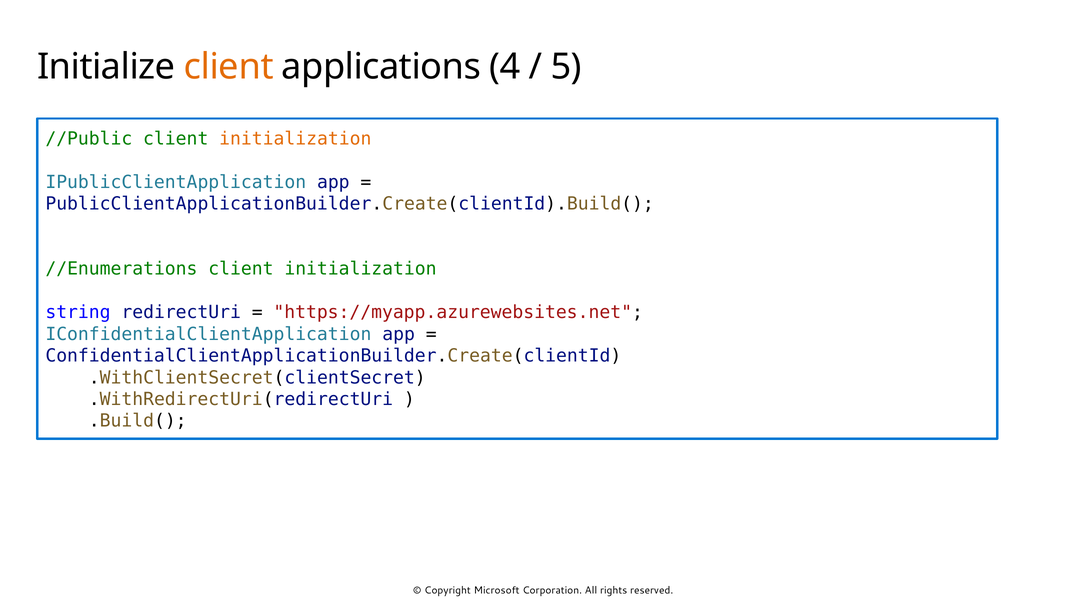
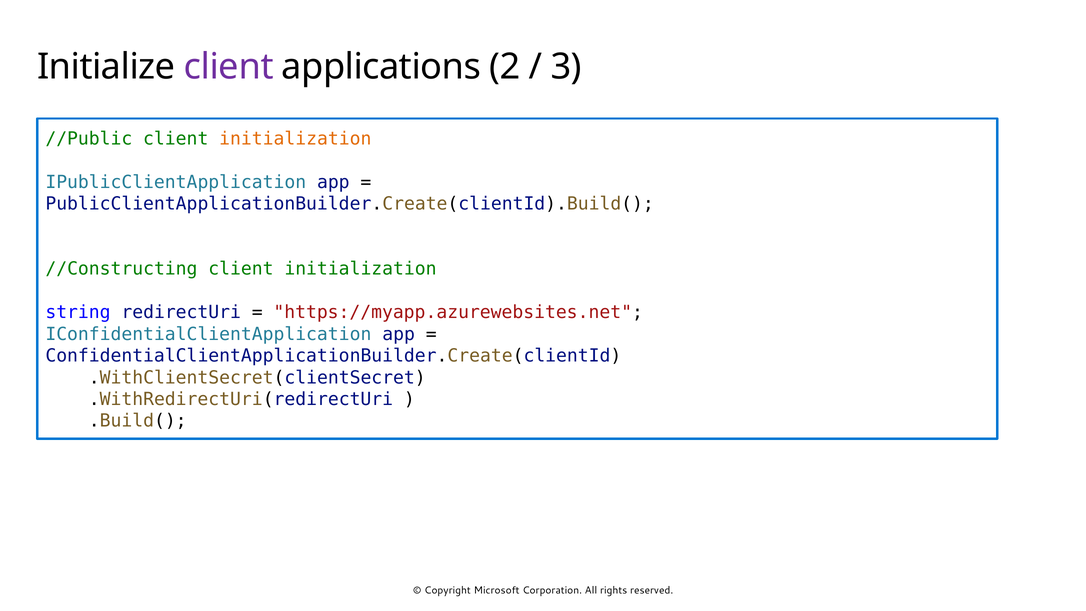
client at (229, 67) colour: orange -> purple
4: 4 -> 2
5: 5 -> 3
//Enumerations: //Enumerations -> //Constructing
